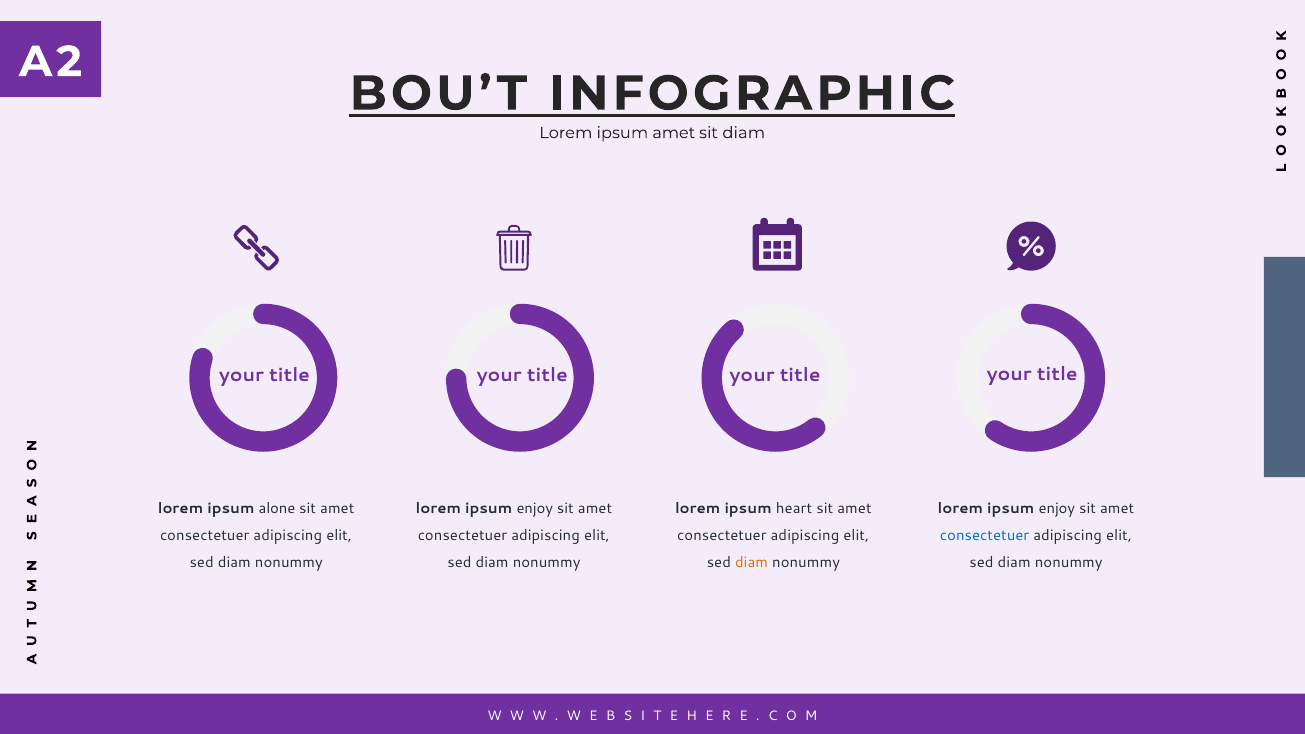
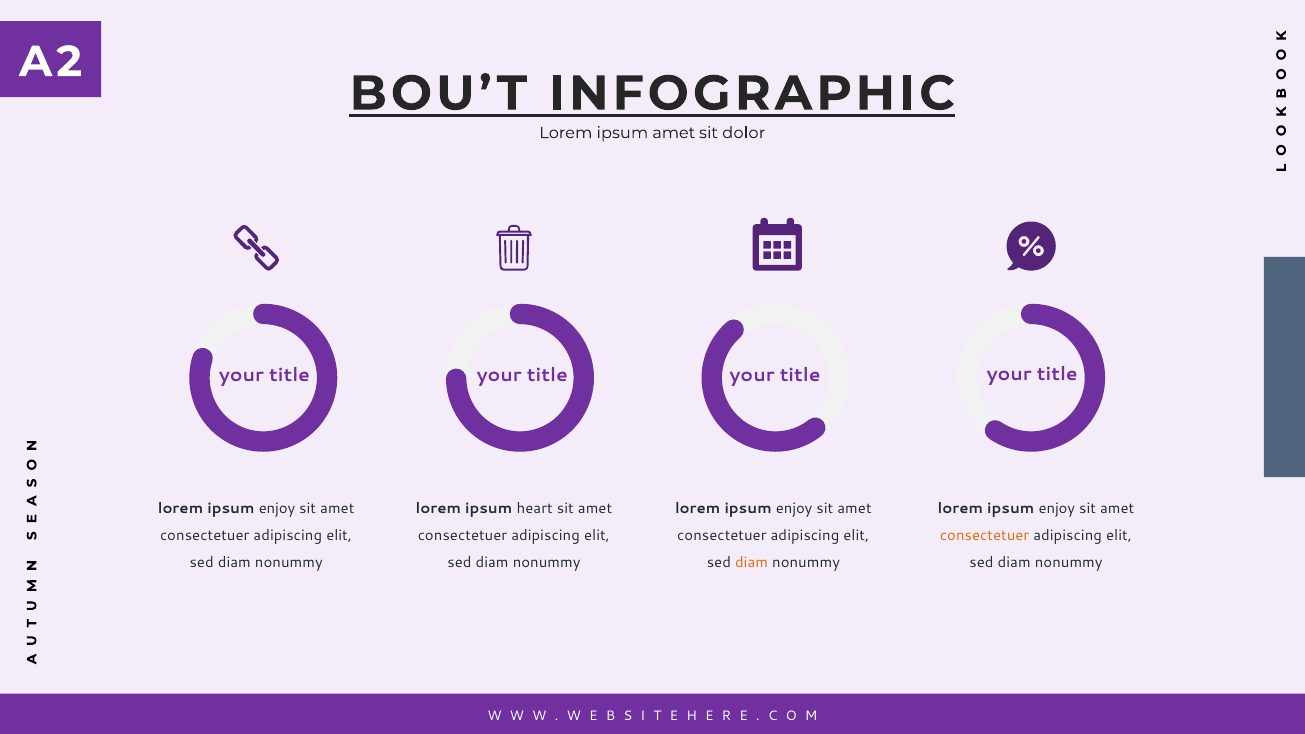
sit diam: diam -> dolor
alone at (277, 509): alone -> enjoy
enjoy at (535, 509): enjoy -> heart
heart at (794, 509): heart -> enjoy
consectetuer at (985, 536) colour: blue -> orange
